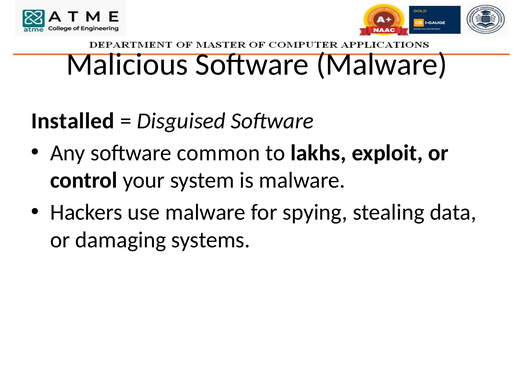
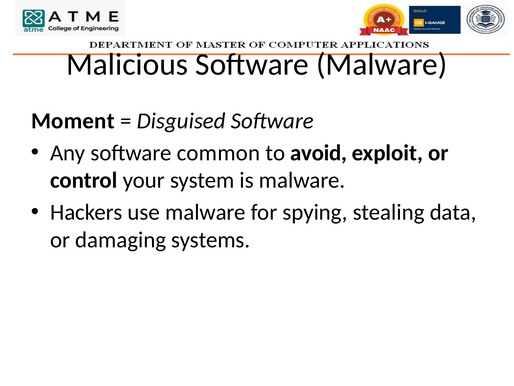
Installed: Installed -> Moment
lakhs: lakhs -> avoid
